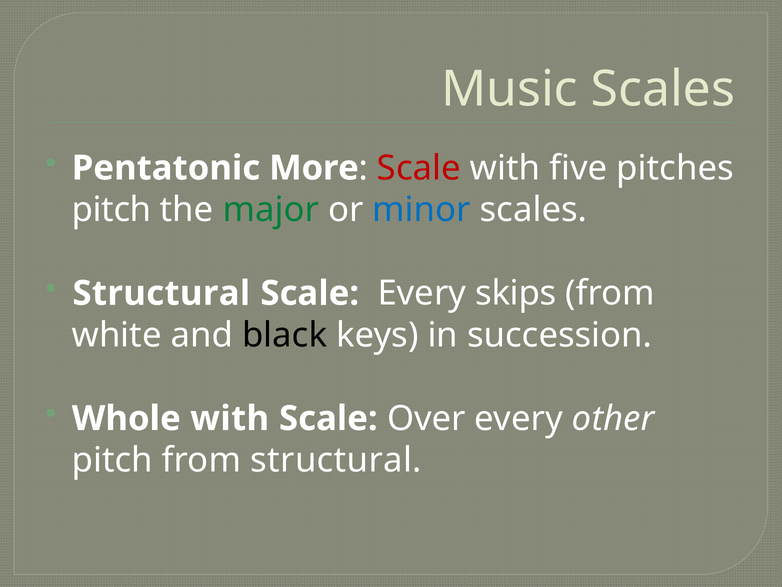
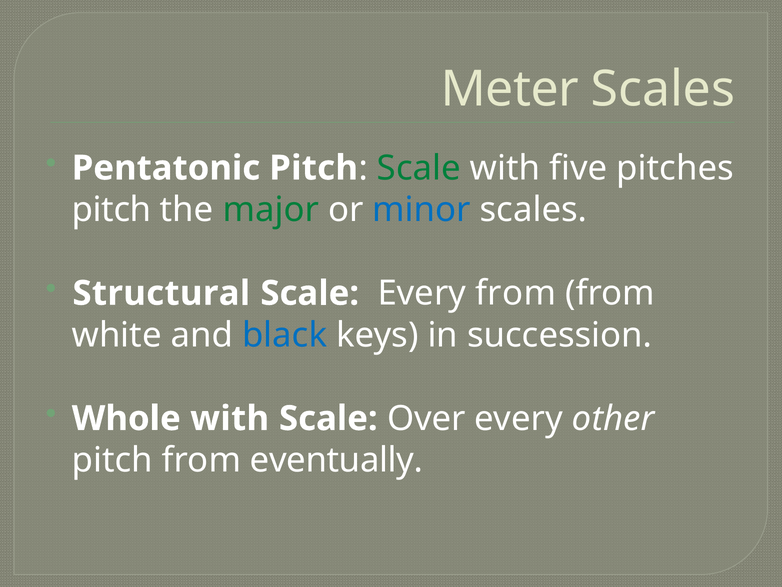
Music: Music -> Meter
Pentatonic More: More -> Pitch
Scale at (419, 168) colour: red -> green
Every skips: skips -> from
black colour: black -> blue
from structural: structural -> eventually
